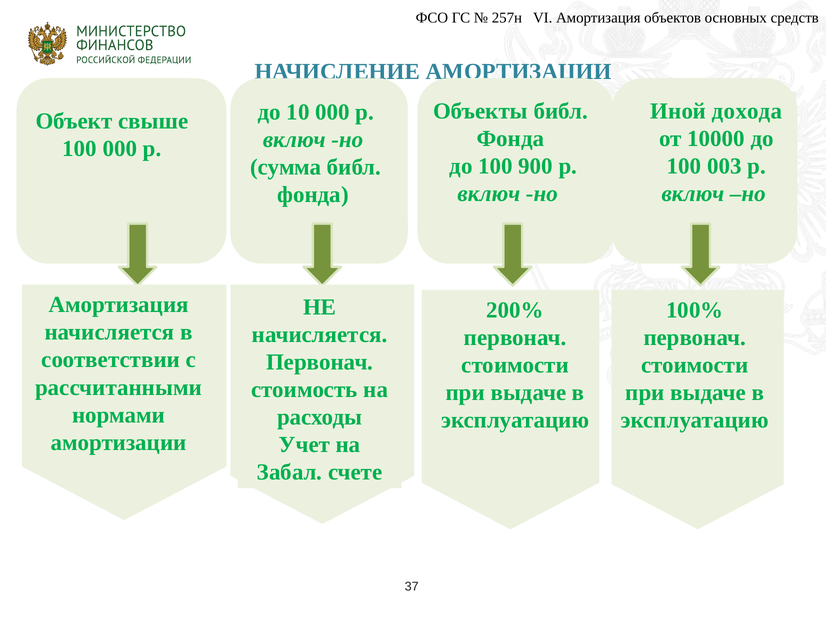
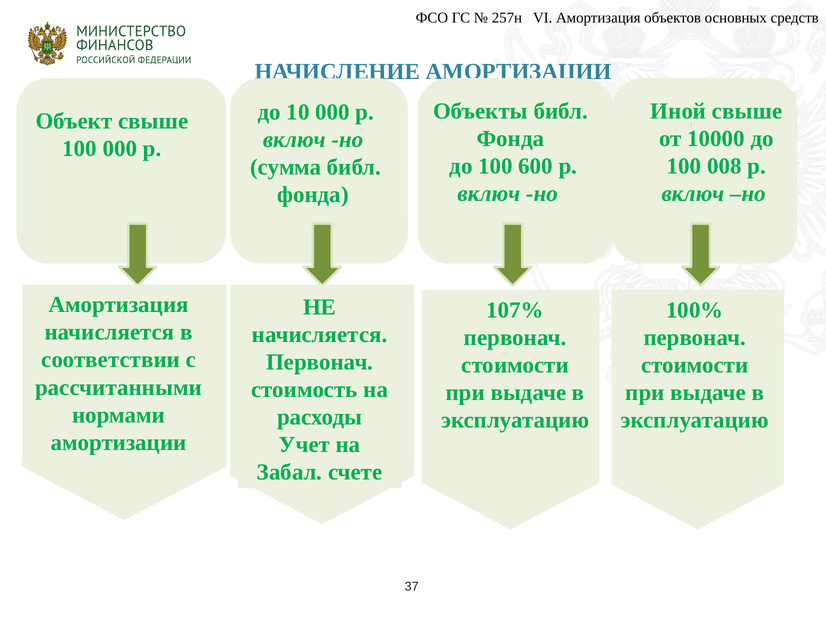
Иной дохода: дохода -> свыше
900: 900 -> 600
003: 003 -> 008
200%: 200% -> 107%
